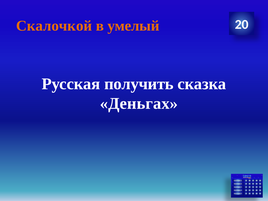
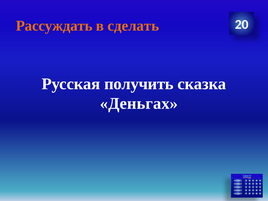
Скалочкой: Скалочкой -> Рассуждать
умелый: умелый -> сделать
